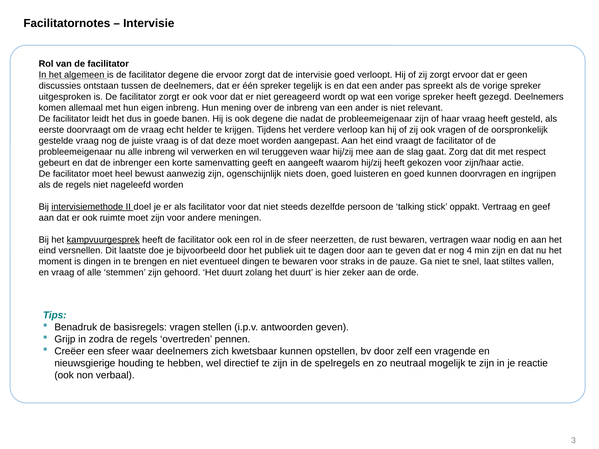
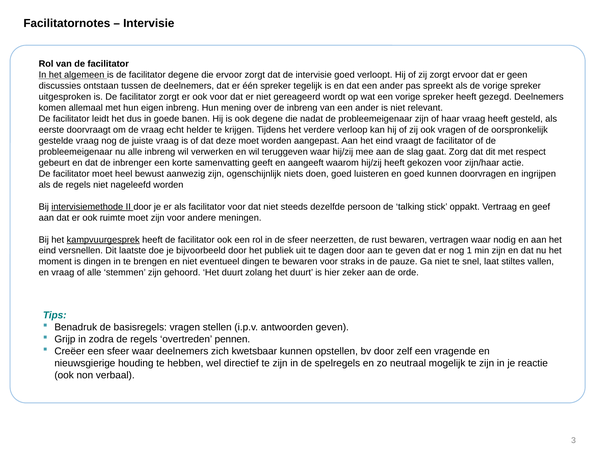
II doel: doel -> door
4: 4 -> 1
